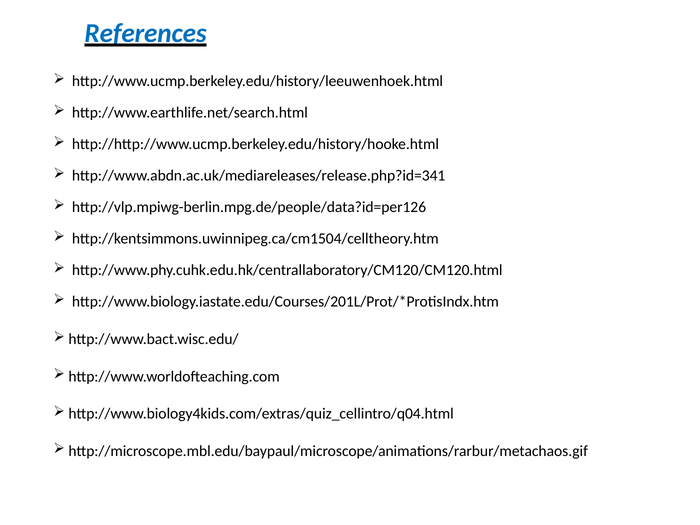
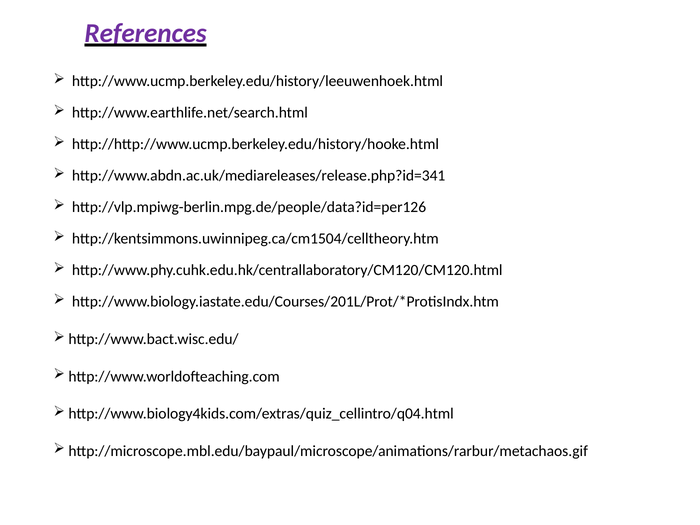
References colour: blue -> purple
